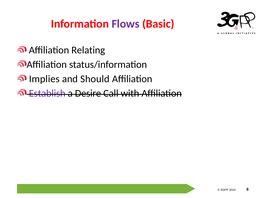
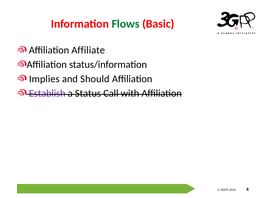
Flows colour: purple -> green
Relating: Relating -> Affiliate
Desire: Desire -> Status
